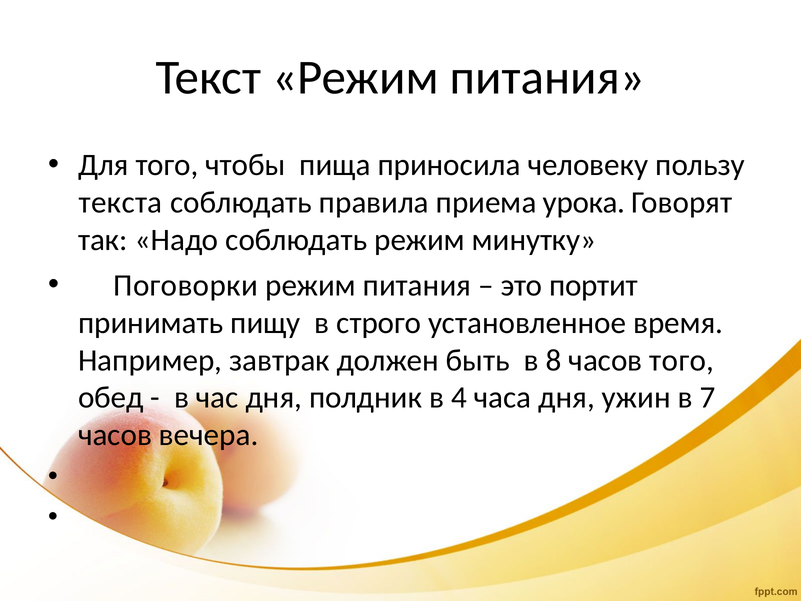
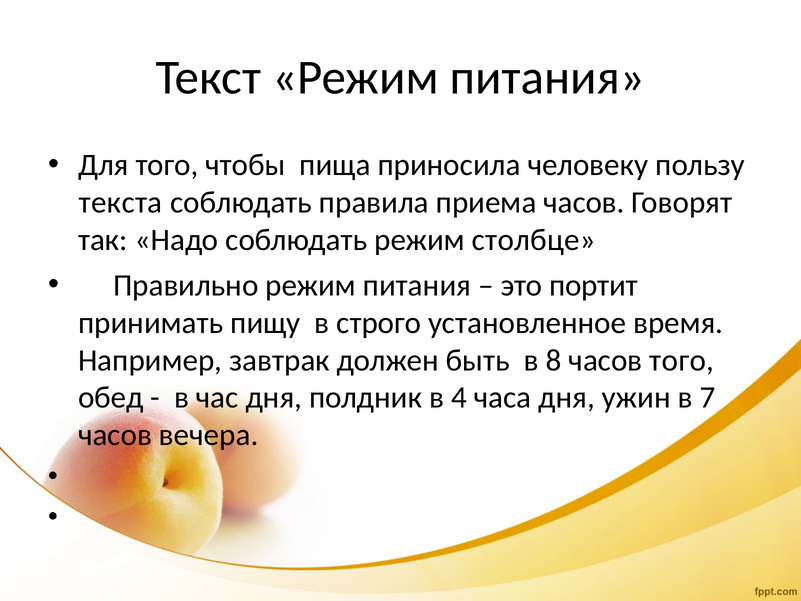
приема урока: урока -> часов
минутку: минутку -> столбце
Поговорки: Поговорки -> Правильно
